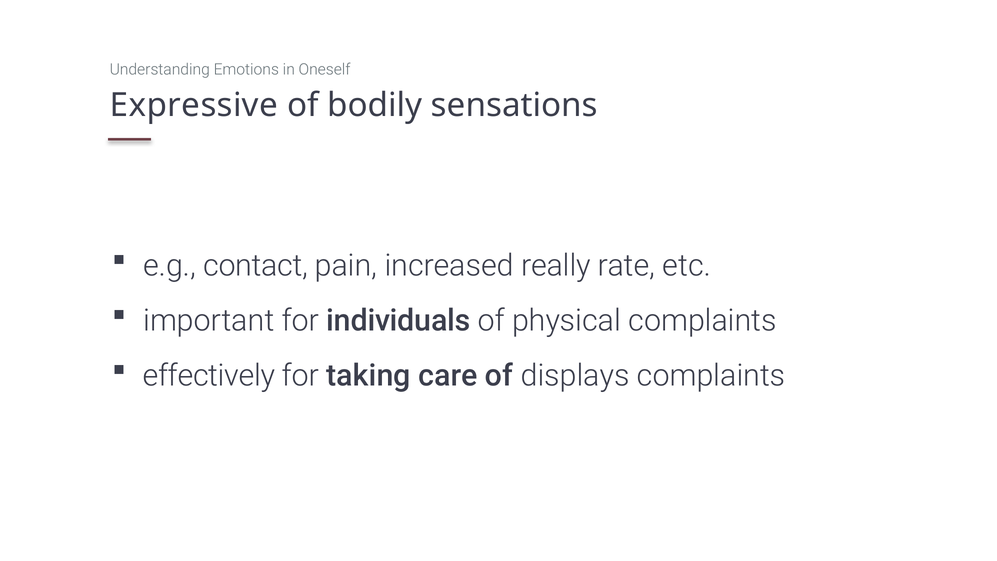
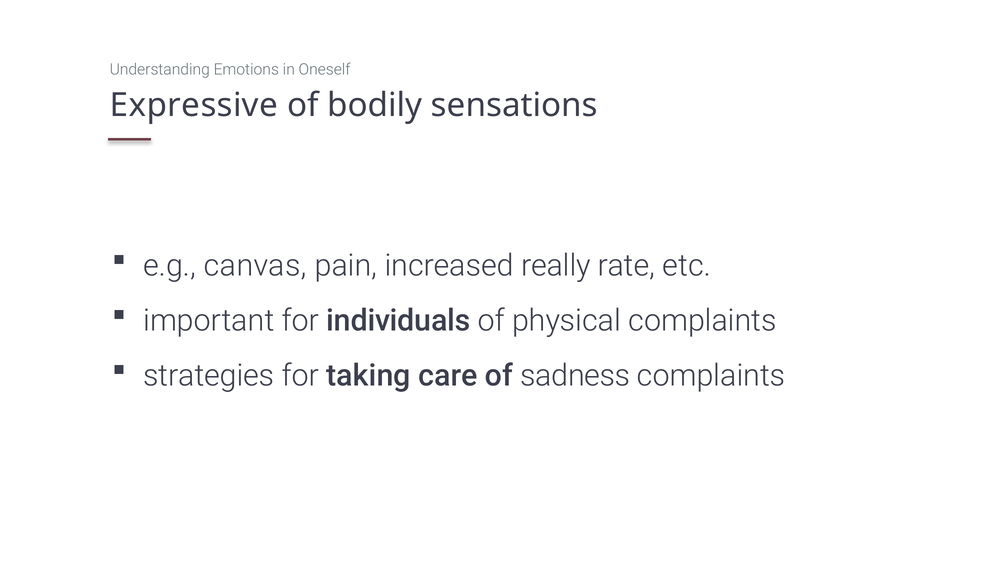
contact: contact -> canvas
effectively: effectively -> strategies
displays: displays -> sadness
